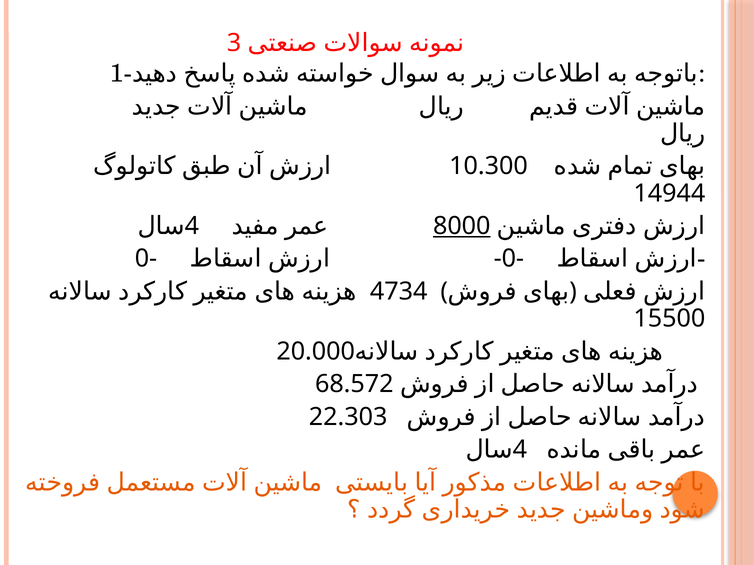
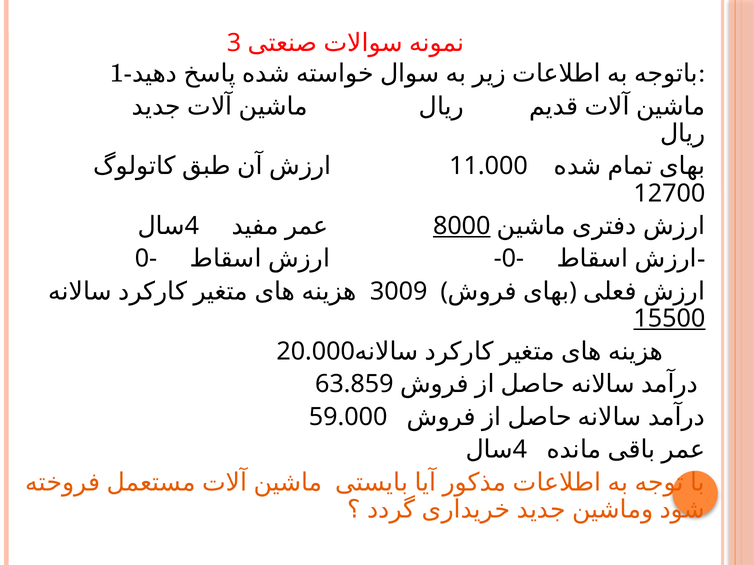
10.300: 10.300 -> 11.000
14944: 14944 -> 12700
4734: 4734 -> 3009
15500 underline: none -> present
68.572: 68.572 -> 63.859
22.303: 22.303 -> 59.000
